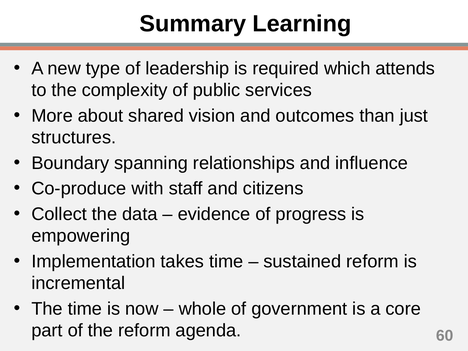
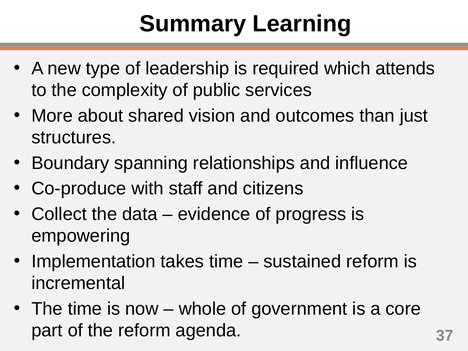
60: 60 -> 37
